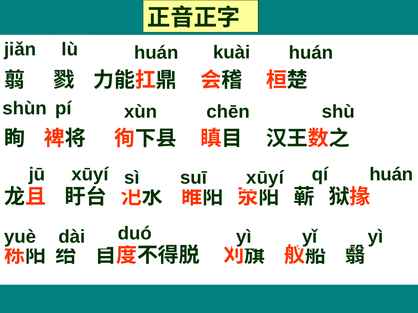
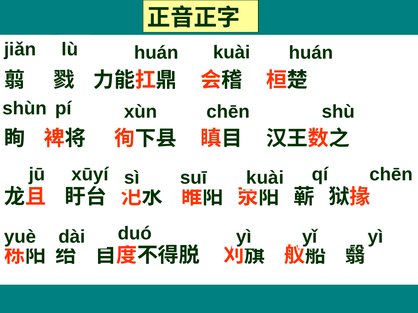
xūyí xūyí: xūyí -> kuài
qí huán: huán -> chēn
